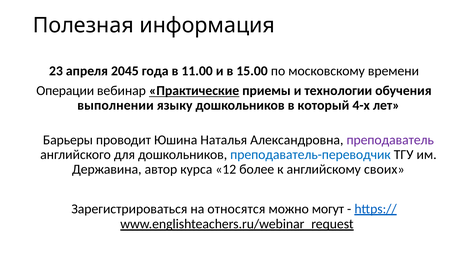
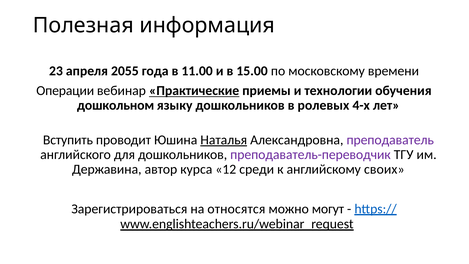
2045: 2045 -> 2055
выполнении: выполнении -> дошкольном
который: который -> ролевых
Барьеры: Барьеры -> Вступить
Наталья underline: none -> present
преподаватель-переводчик colour: blue -> purple
более: более -> среди
